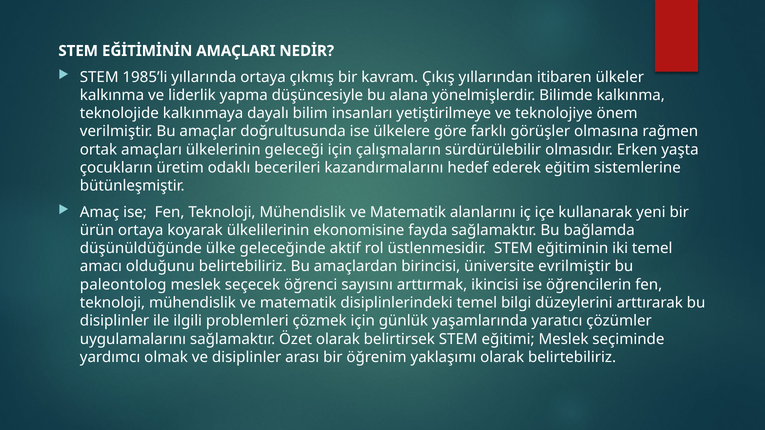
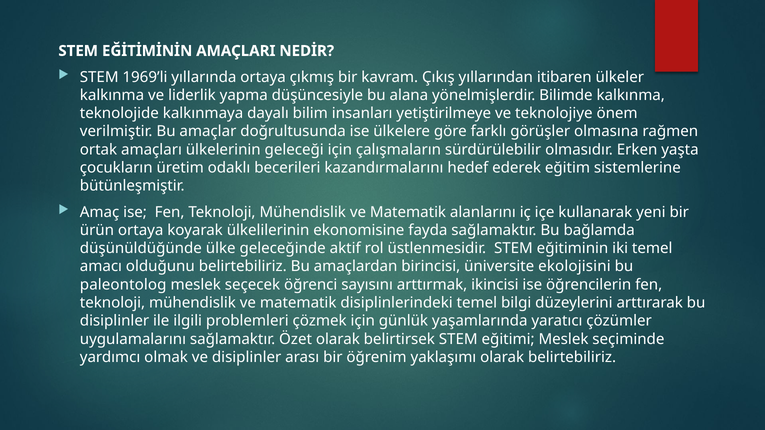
1985’li: 1985’li -> 1969’li
evrilmiştir: evrilmiştir -> ekolojisini
